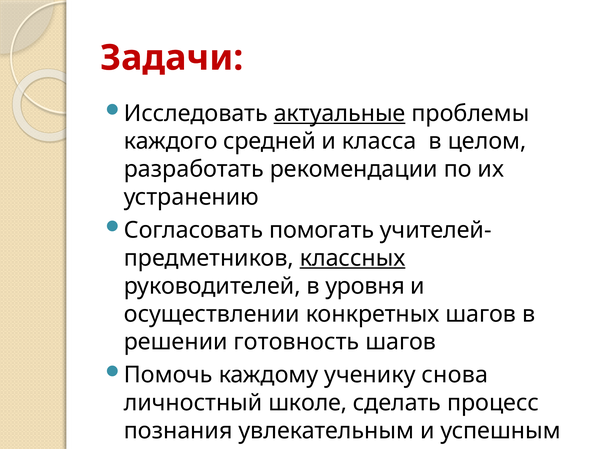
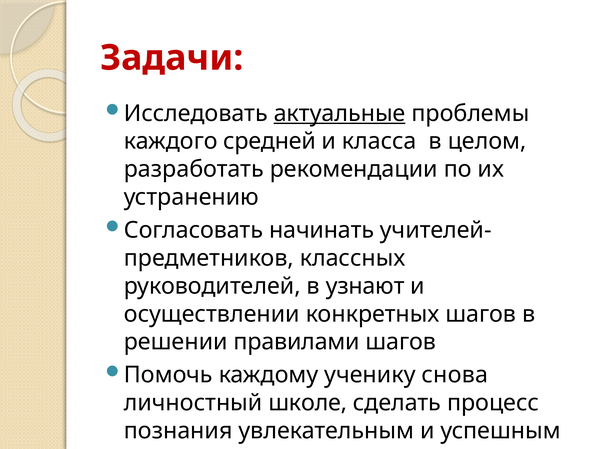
помогать: помогать -> начинать
классных underline: present -> none
уровня: уровня -> узнают
готовность: готовность -> правилами
